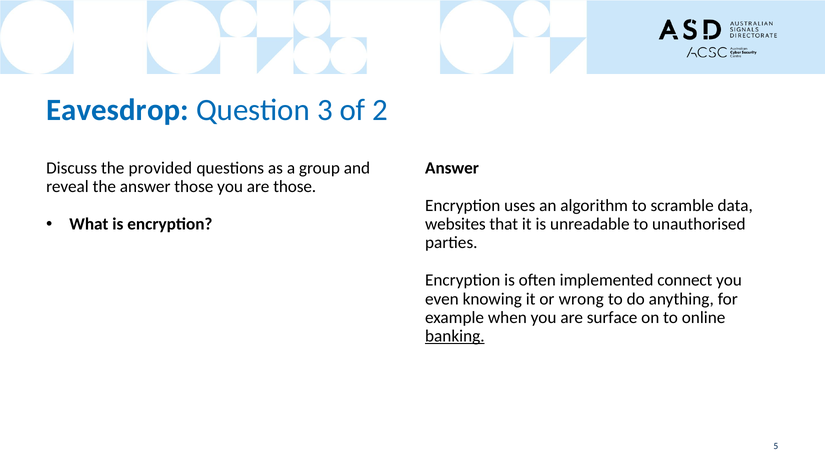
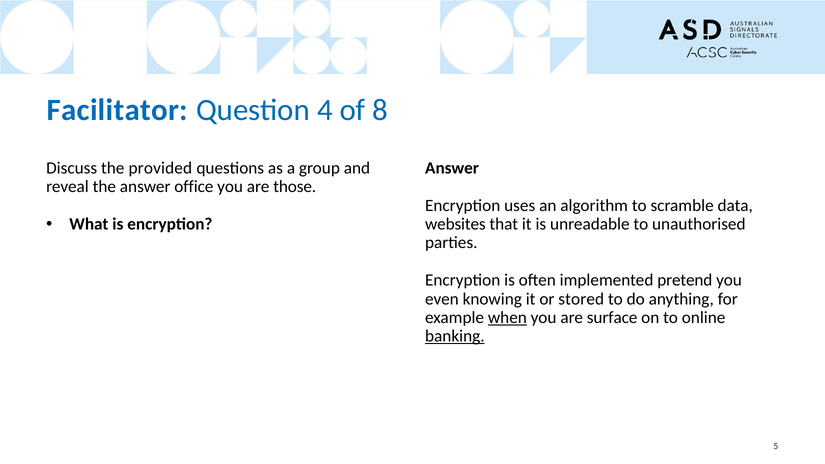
Eavesdrop: Eavesdrop -> Facilitator
3: 3 -> 4
2: 2 -> 8
answer those: those -> office
connect: connect -> pretend
wrong: wrong -> stored
when underline: none -> present
